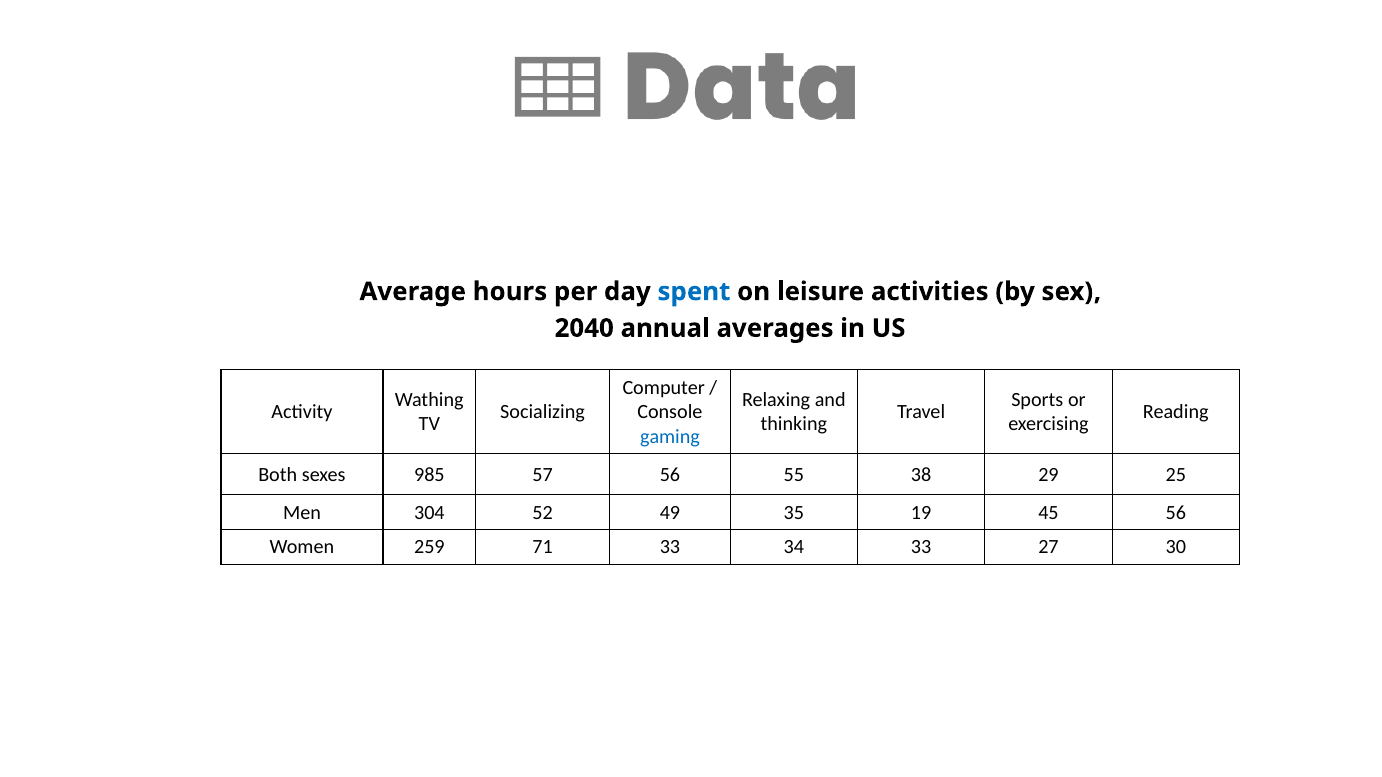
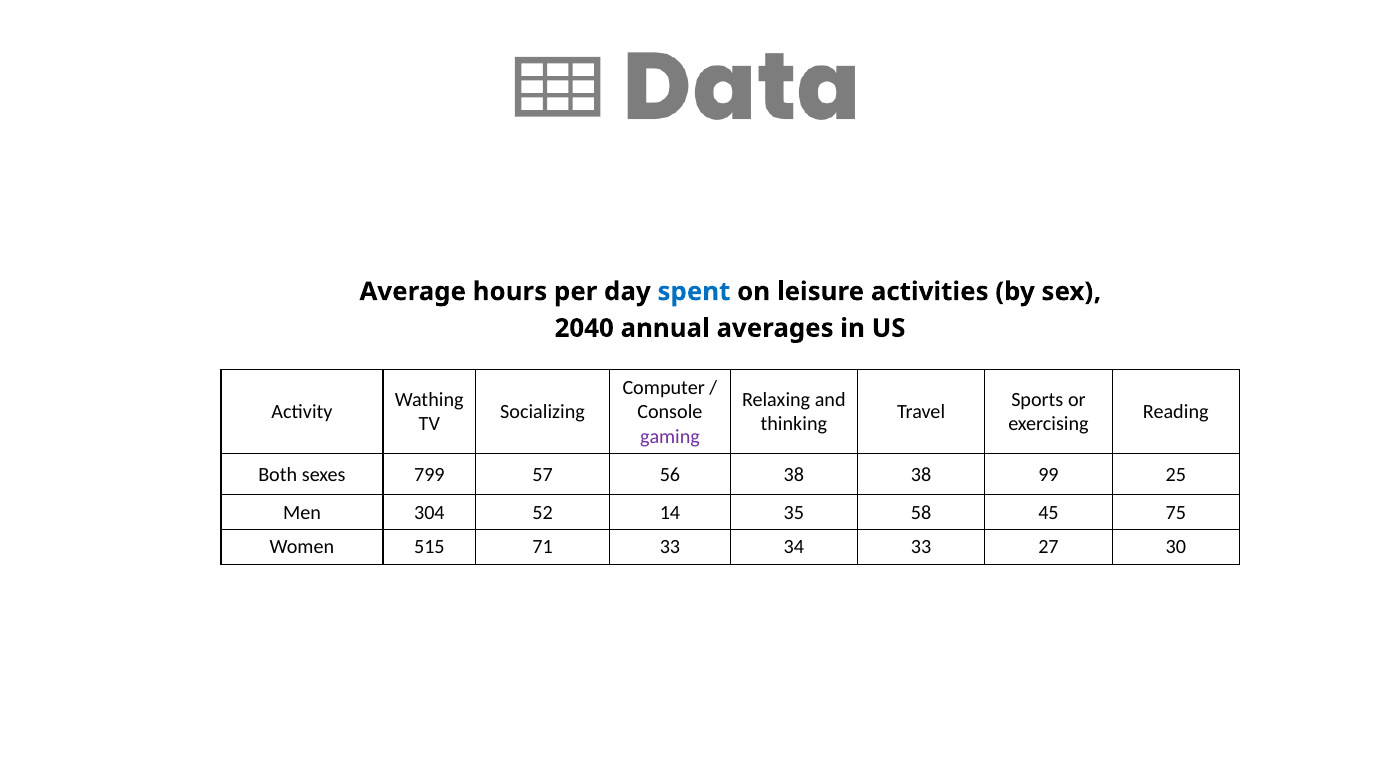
gaming colour: blue -> purple
985: 985 -> 799
56 55: 55 -> 38
29: 29 -> 99
49: 49 -> 14
19: 19 -> 58
45 56: 56 -> 75
259: 259 -> 515
